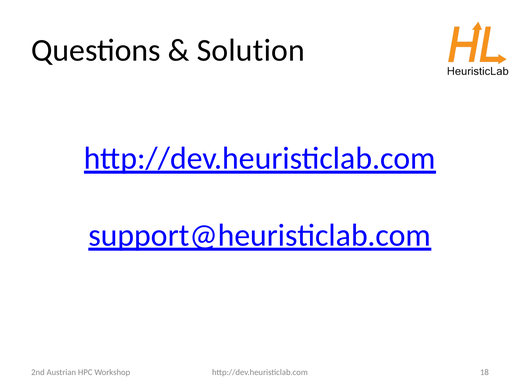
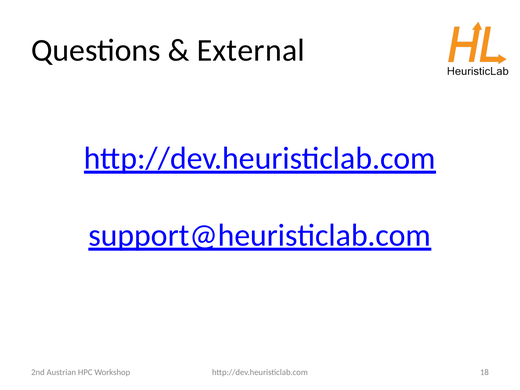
Solution: Solution -> External
